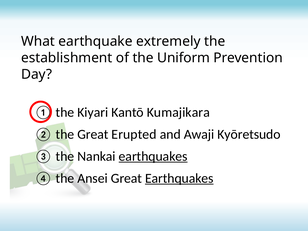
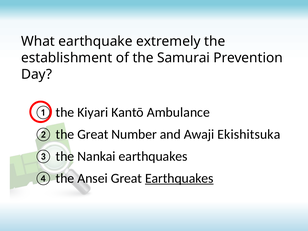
Uniform: Uniform -> Samurai
Kumajikara: Kumajikara -> Ambulance
Erupted: Erupted -> Number
Kyōretsudo: Kyōretsudo -> Ekishitsuka
earthquakes at (153, 156) underline: present -> none
